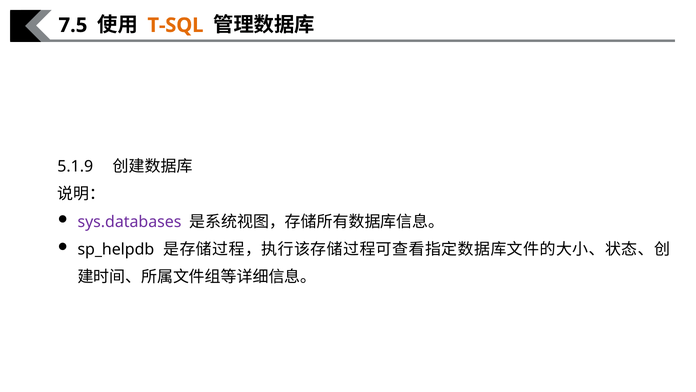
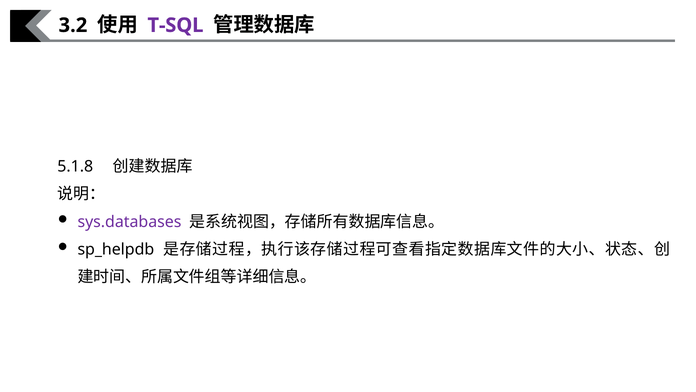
7.5: 7.5 -> 3.2
T-SQL colour: orange -> purple
5.1.9: 5.1.9 -> 5.1.8
